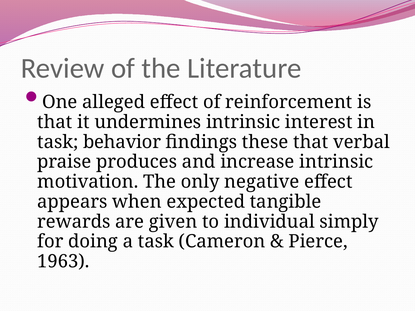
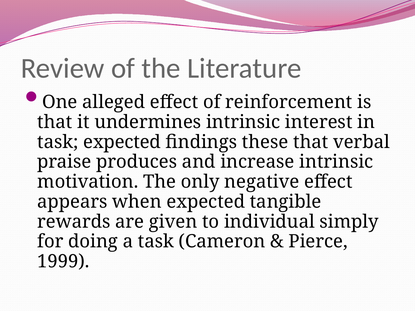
task behavior: behavior -> expected
1963: 1963 -> 1999
